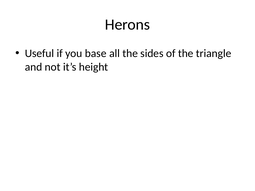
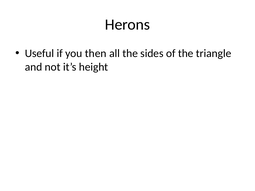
base: base -> then
